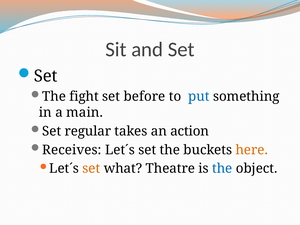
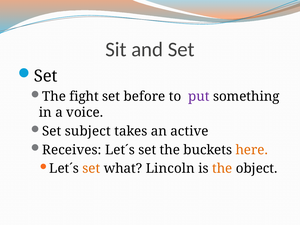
put colour: blue -> purple
main: main -> voice
regular: regular -> subject
action: action -> active
Theatre: Theatre -> Lincoln
the at (222, 169) colour: blue -> orange
